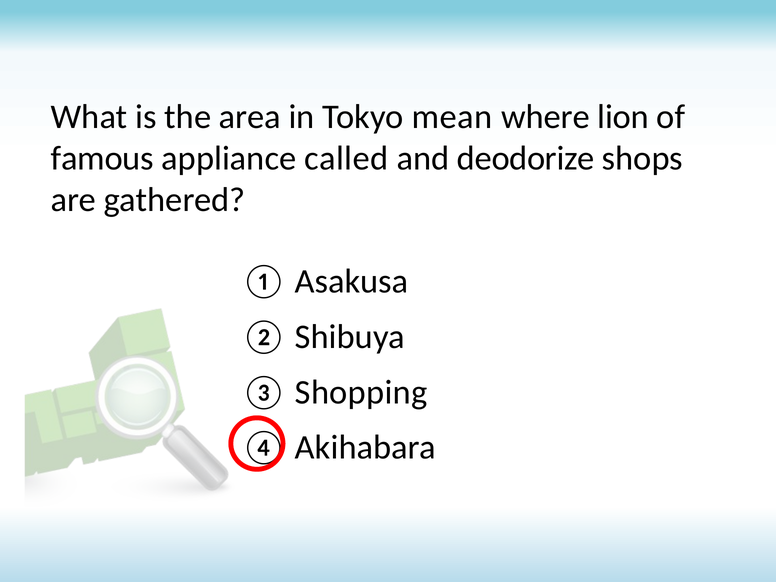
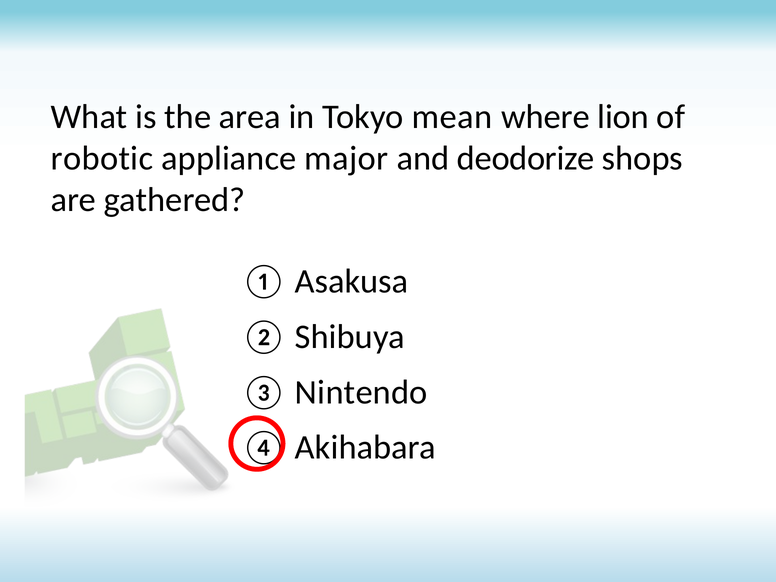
famous: famous -> robotic
called: called -> major
Shopping: Shopping -> Nintendo
